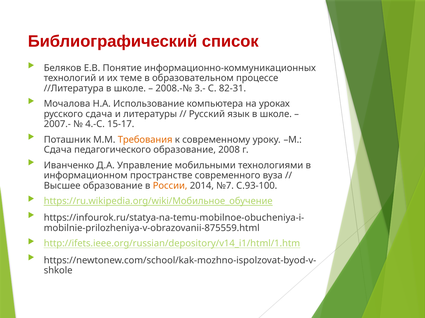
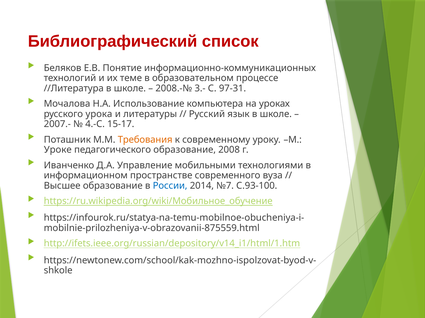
82-31: 82-31 -> 97-31
русского сдача: сдача -> урока
Сдача at (58, 150): Сдача -> Уроке
России colour: orange -> blue
